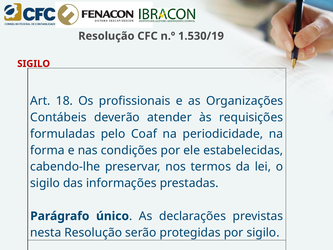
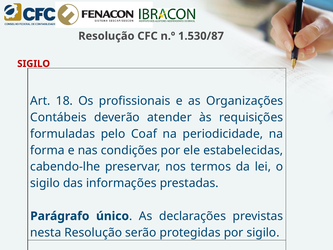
1.530/19: 1.530/19 -> 1.530/87
